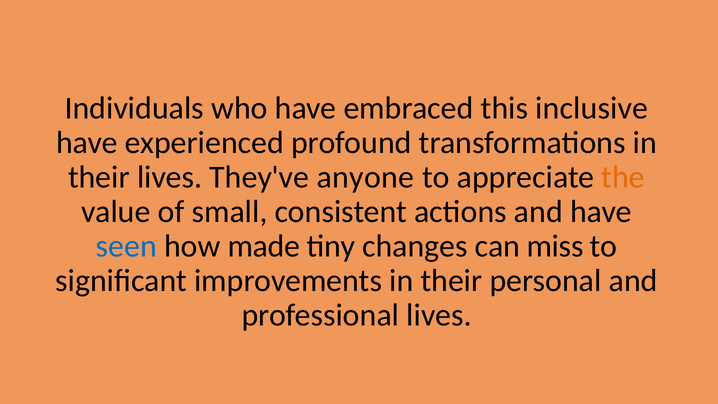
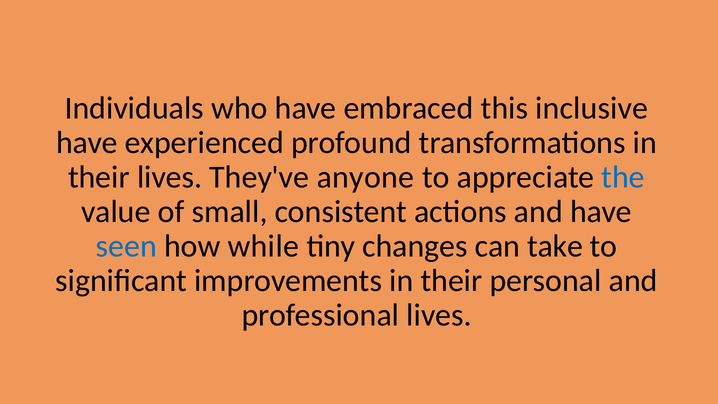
the colour: orange -> blue
made: made -> while
miss: miss -> take
